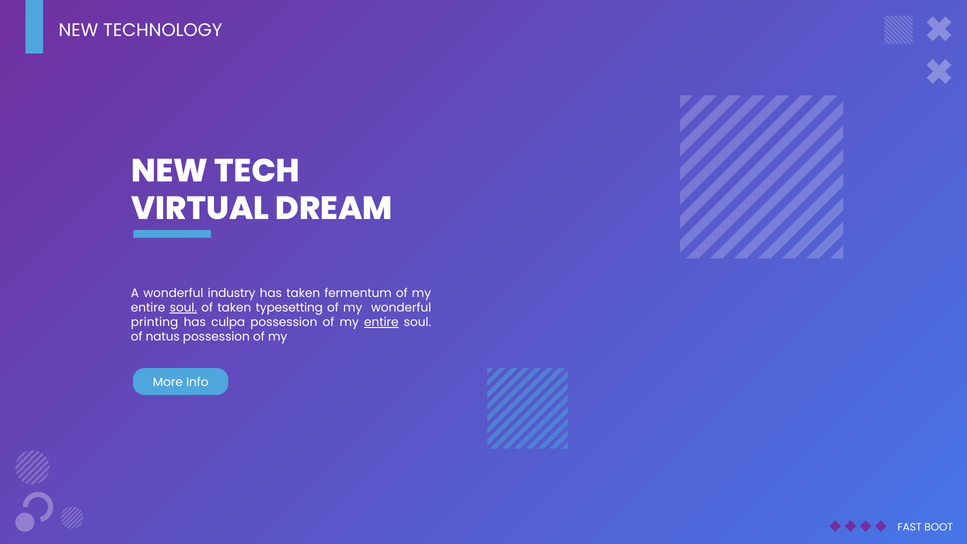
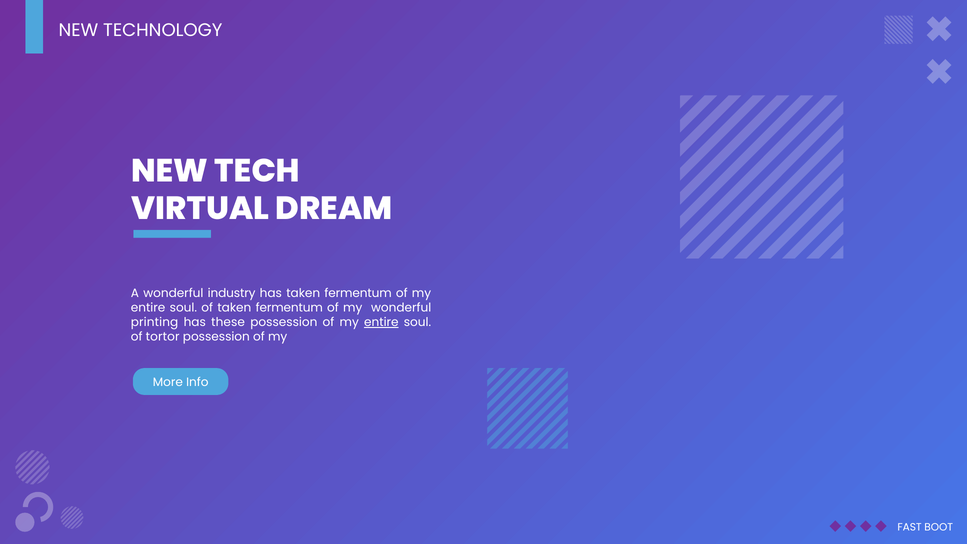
soul at (183, 308) underline: present -> none
of taken typesetting: typesetting -> fermentum
culpa: culpa -> these
natus: natus -> tortor
